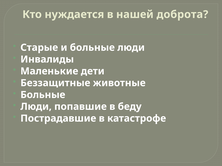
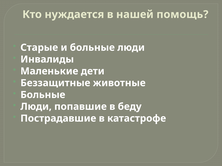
доброта: доброта -> помощь
